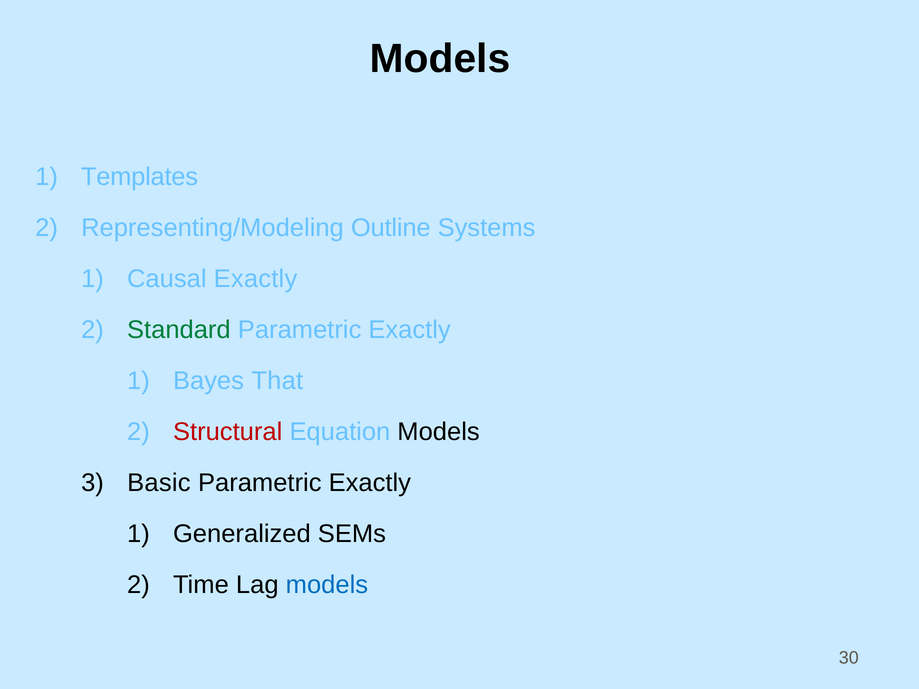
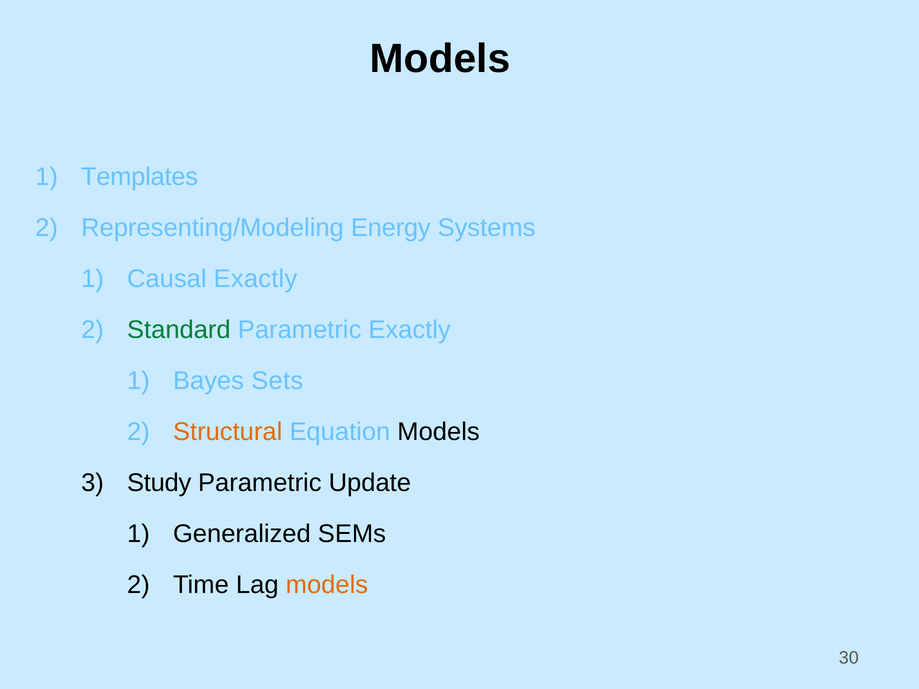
Outline: Outline -> Energy
That: That -> Sets
Structural colour: red -> orange
Basic: Basic -> Study
Exactly at (370, 483): Exactly -> Update
models at (327, 585) colour: blue -> orange
